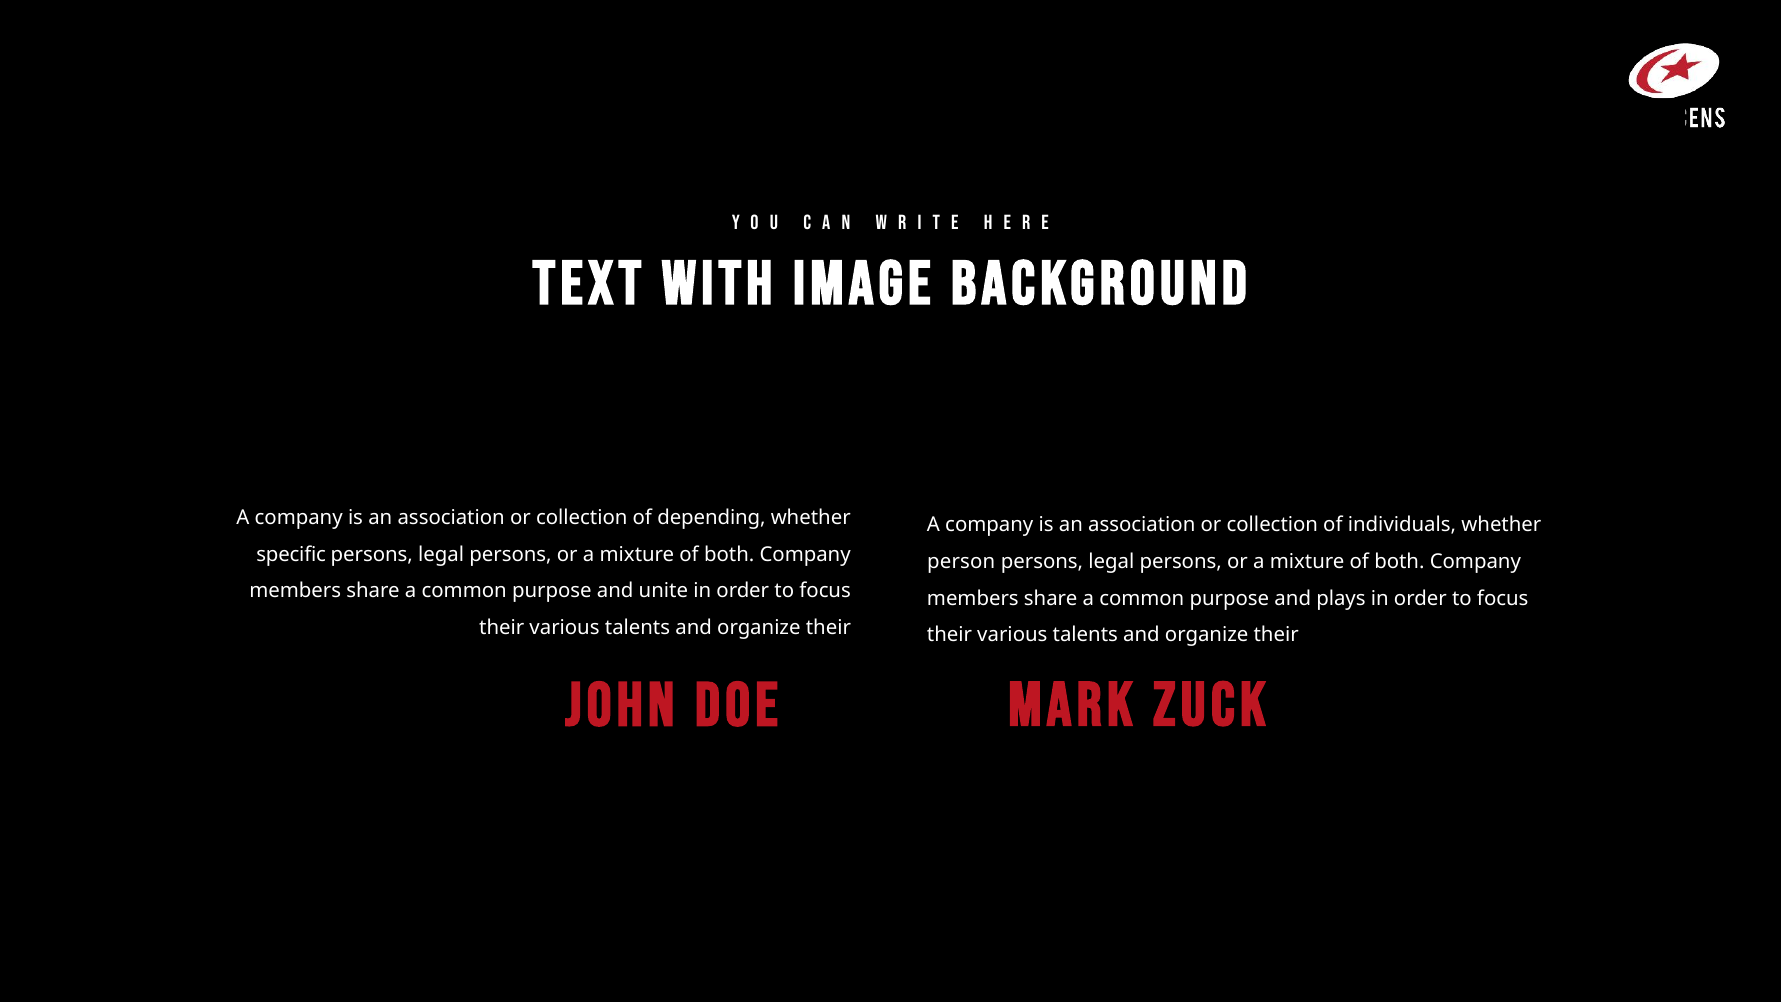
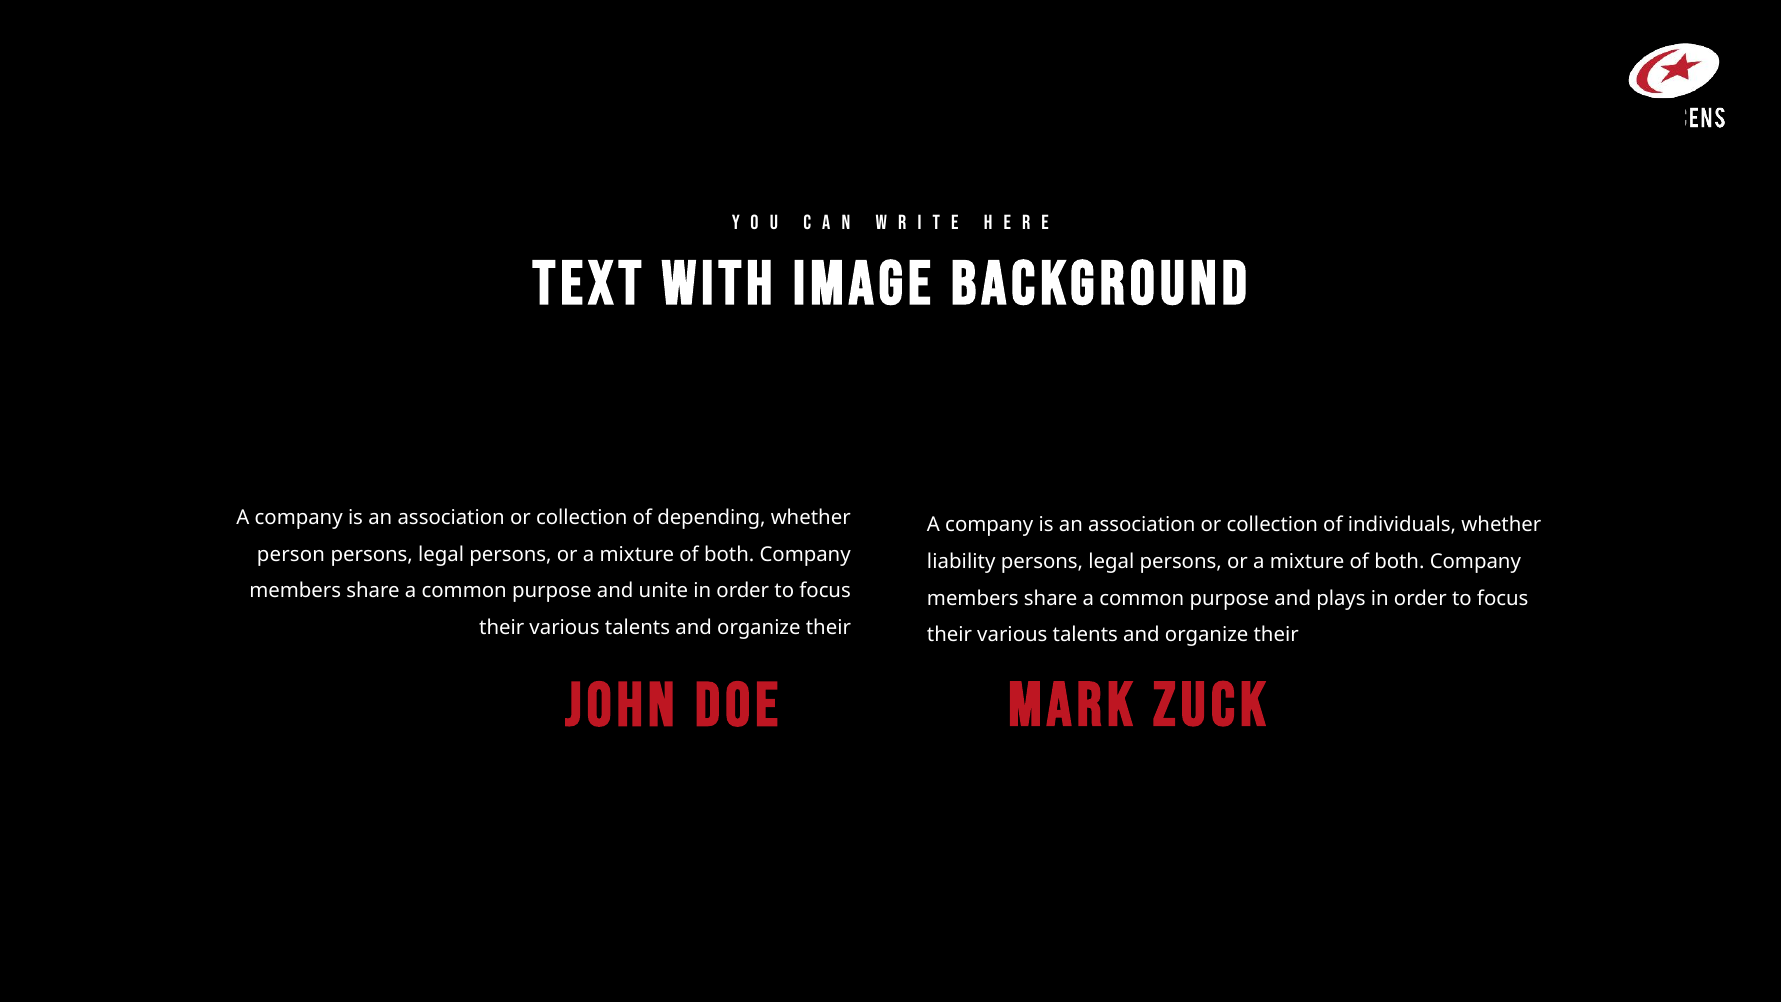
specific: specific -> person
person: person -> liability
